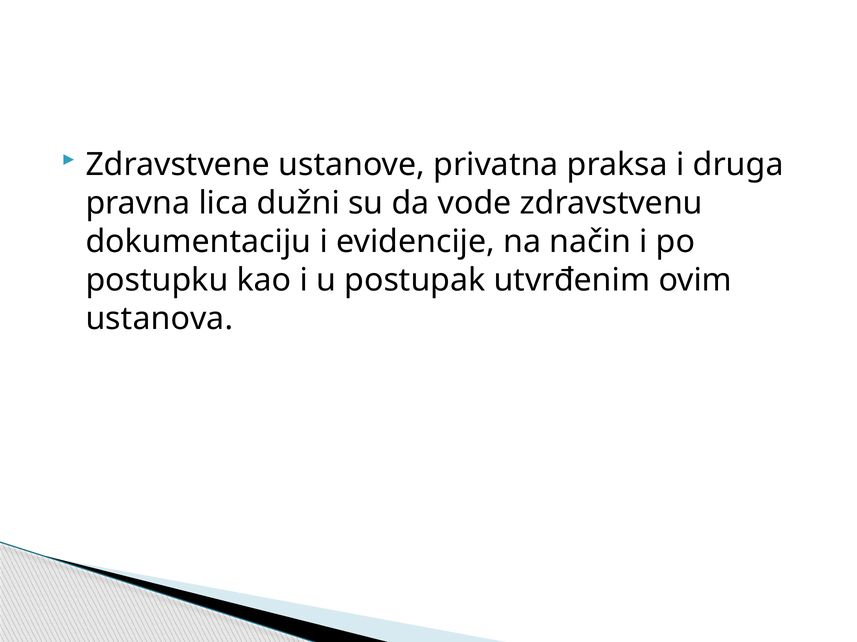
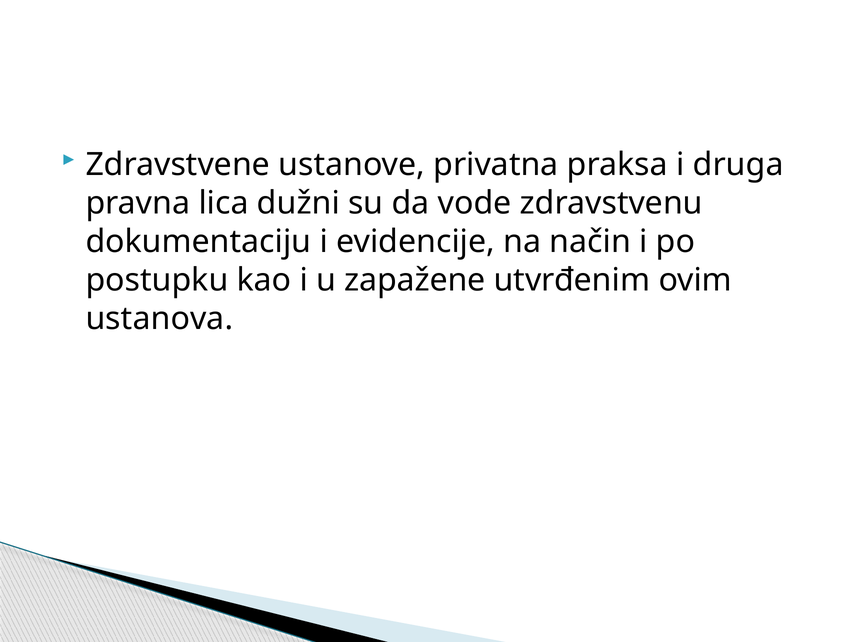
postupak: postupak -> zapažene
